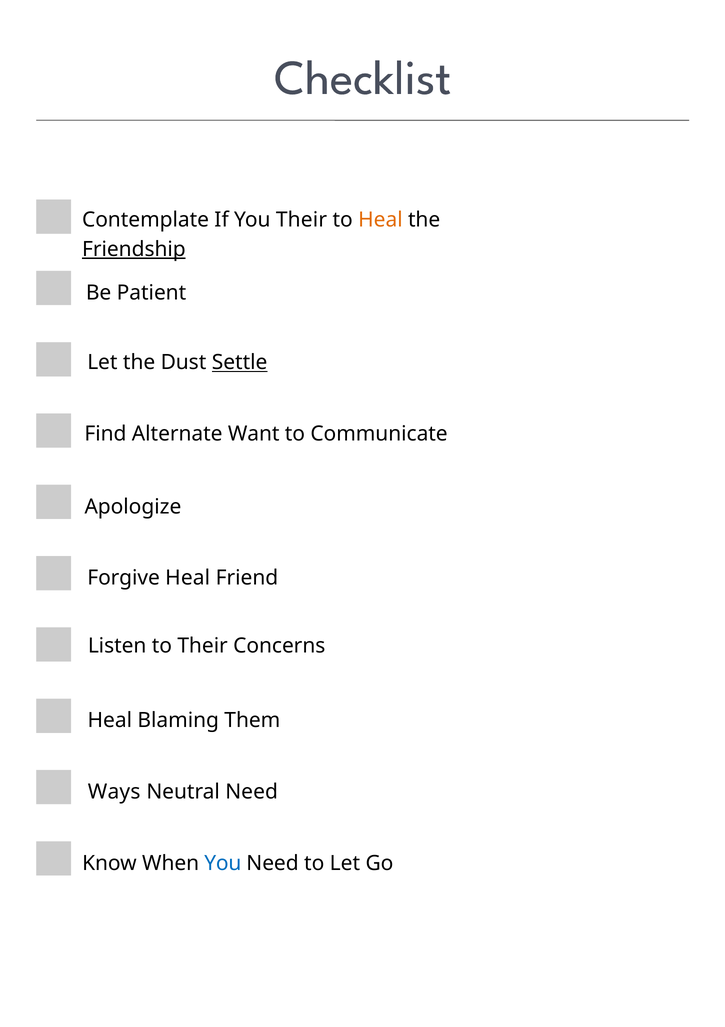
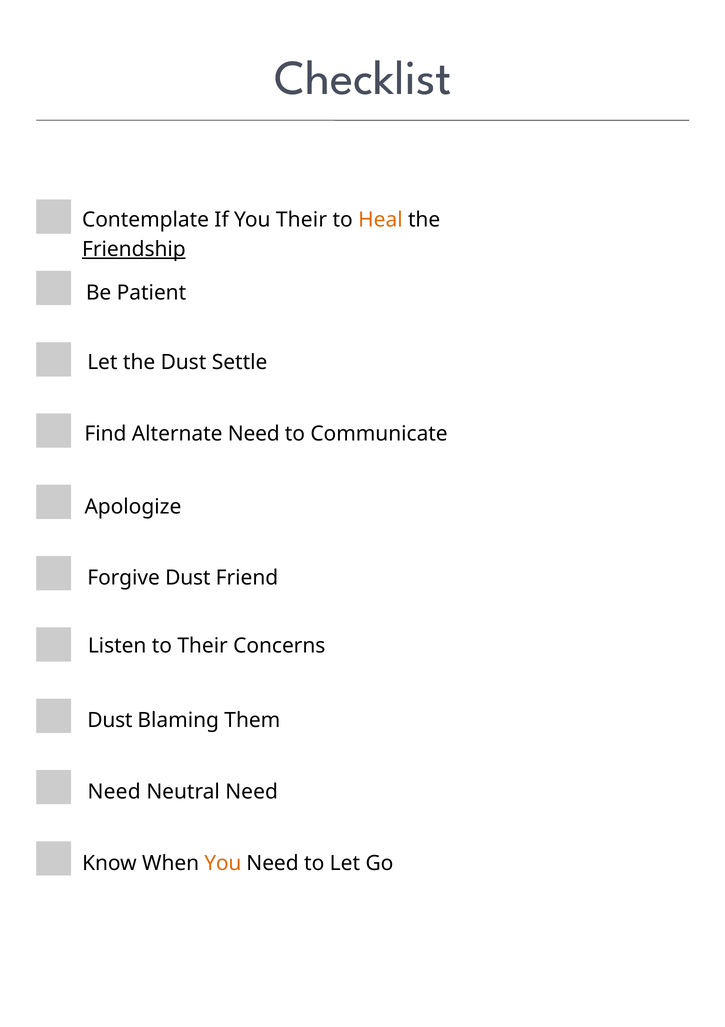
Settle underline: present -> none
Alternate Want: Want -> Need
Forgive Heal: Heal -> Dust
Heal at (110, 720): Heal -> Dust
Ways at (114, 791): Ways -> Need
You at (223, 862) colour: blue -> orange
